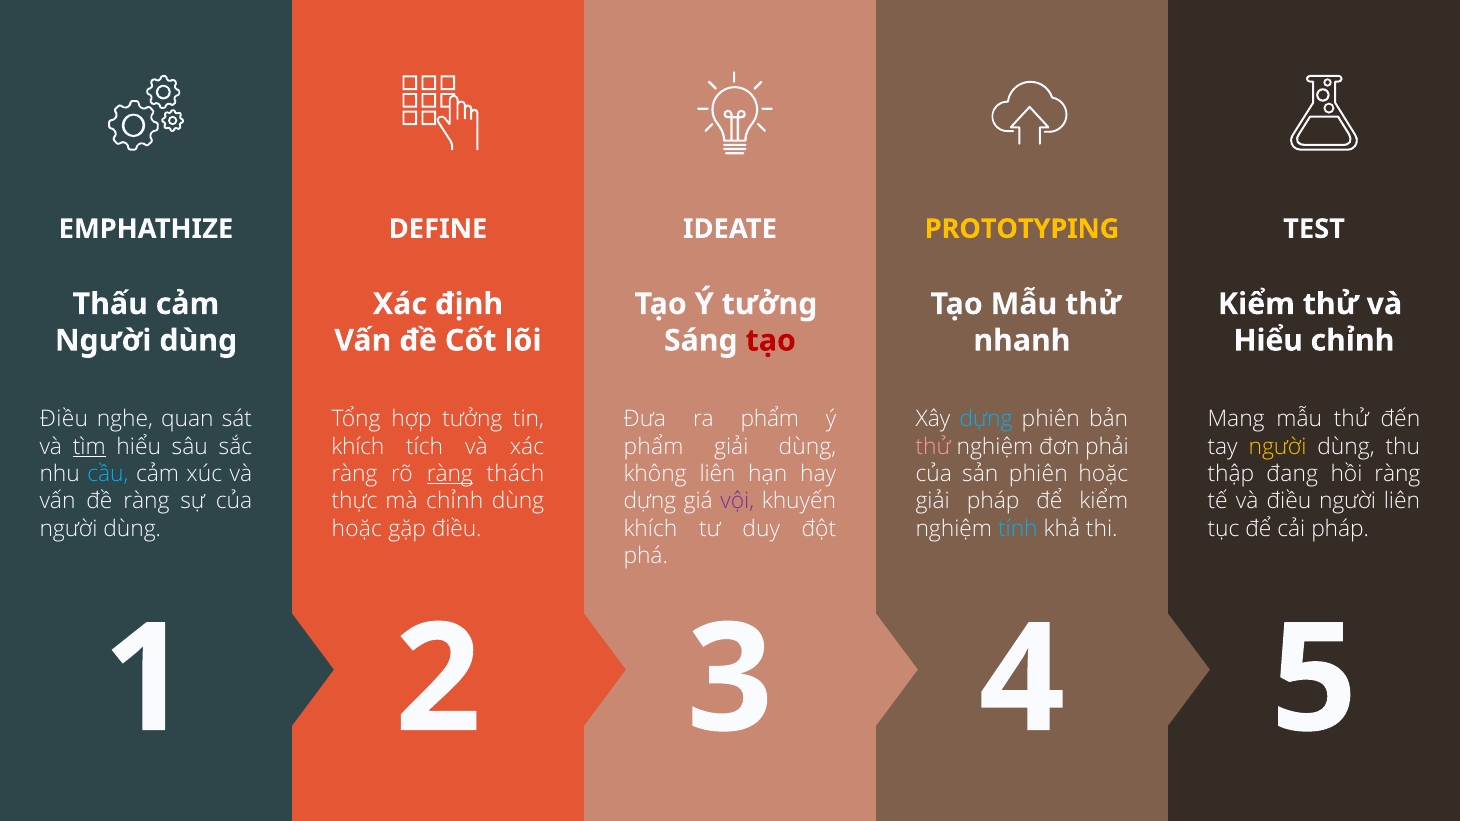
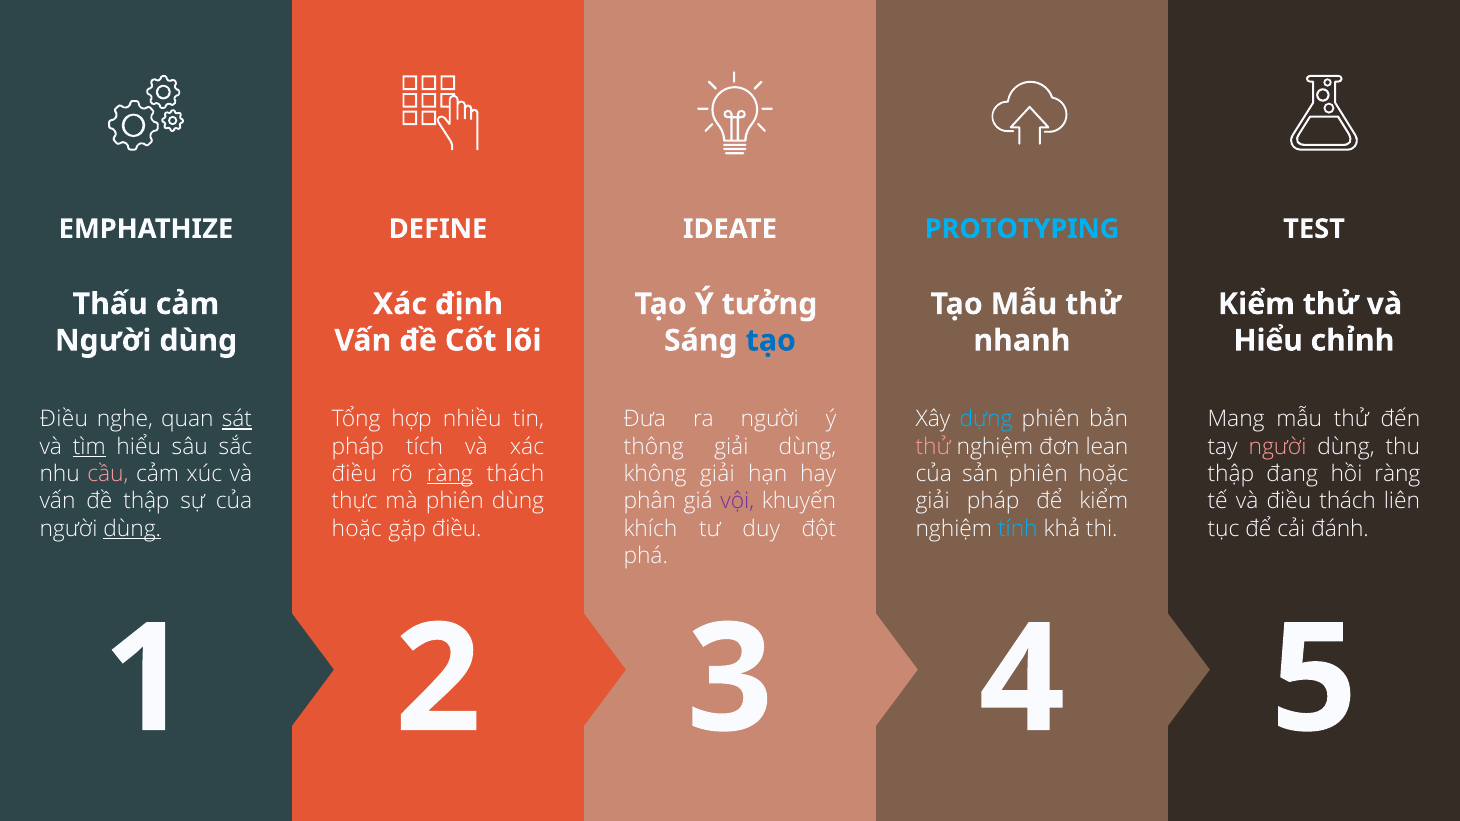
PROTOTYPING colour: yellow -> light blue
tạo at (771, 341) colour: red -> blue
sát underline: none -> present
hợp tưởng: tưởng -> nhiều
ra phẩm: phẩm -> người
khích at (358, 447): khích -> pháp
phẩm at (654, 447): phẩm -> thông
phải: phải -> lean
người at (1278, 447) colour: yellow -> pink
cầu colour: light blue -> pink
ràng at (354, 474): ràng -> điều
không liên: liên -> giải
đề ràng: ràng -> thập
mà chỉnh: chỉnh -> phiên
dựng at (650, 502): dựng -> phân
điều người: người -> thách
dùng at (132, 529) underline: none -> present
cải pháp: pháp -> đánh
